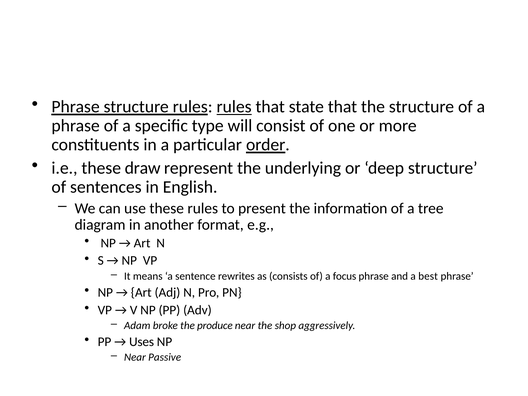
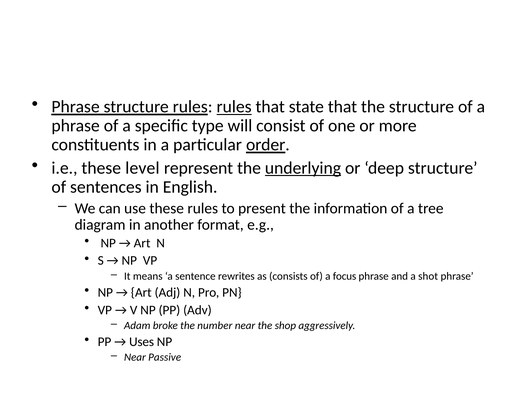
draw: draw -> level
underlying underline: none -> present
best: best -> shot
produce: produce -> number
